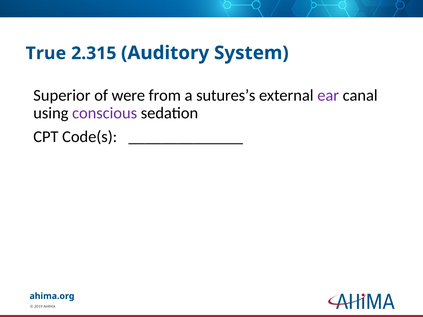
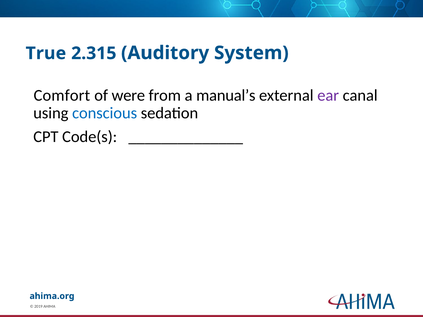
Superior: Superior -> Comfort
sutures’s: sutures’s -> manual’s
conscious colour: purple -> blue
